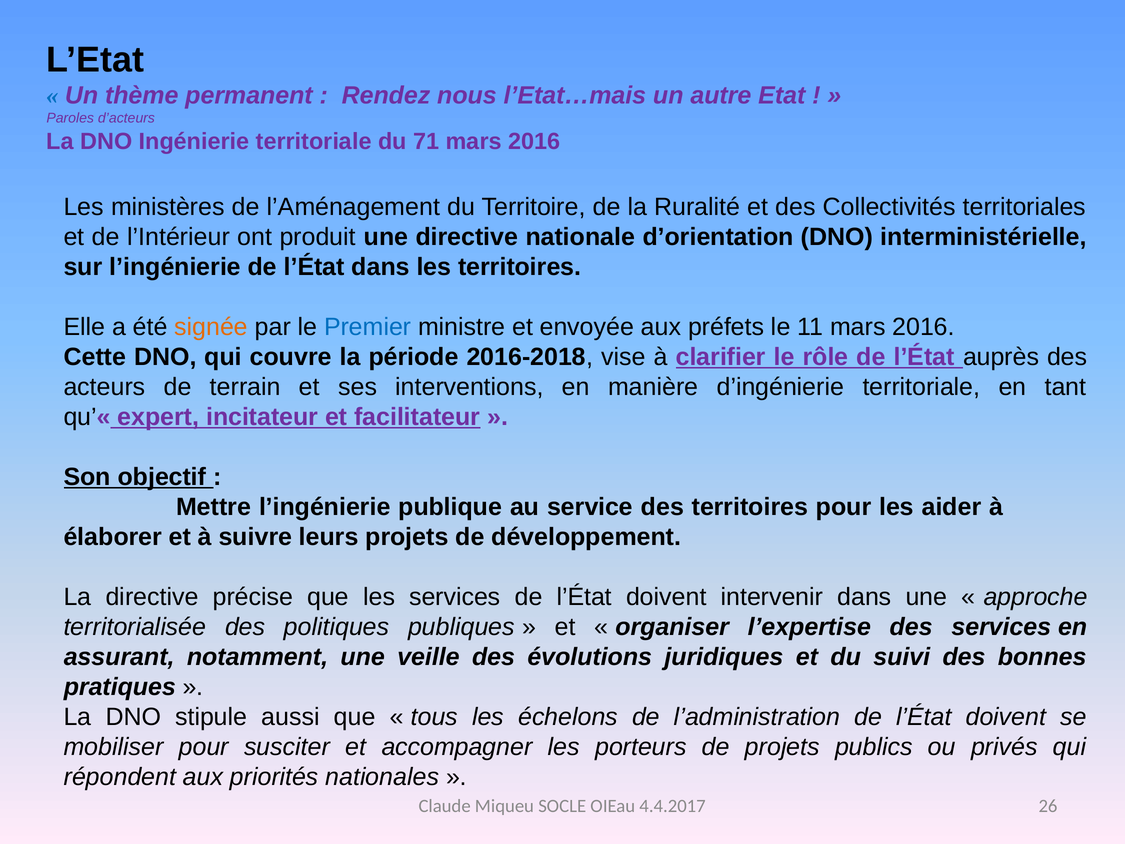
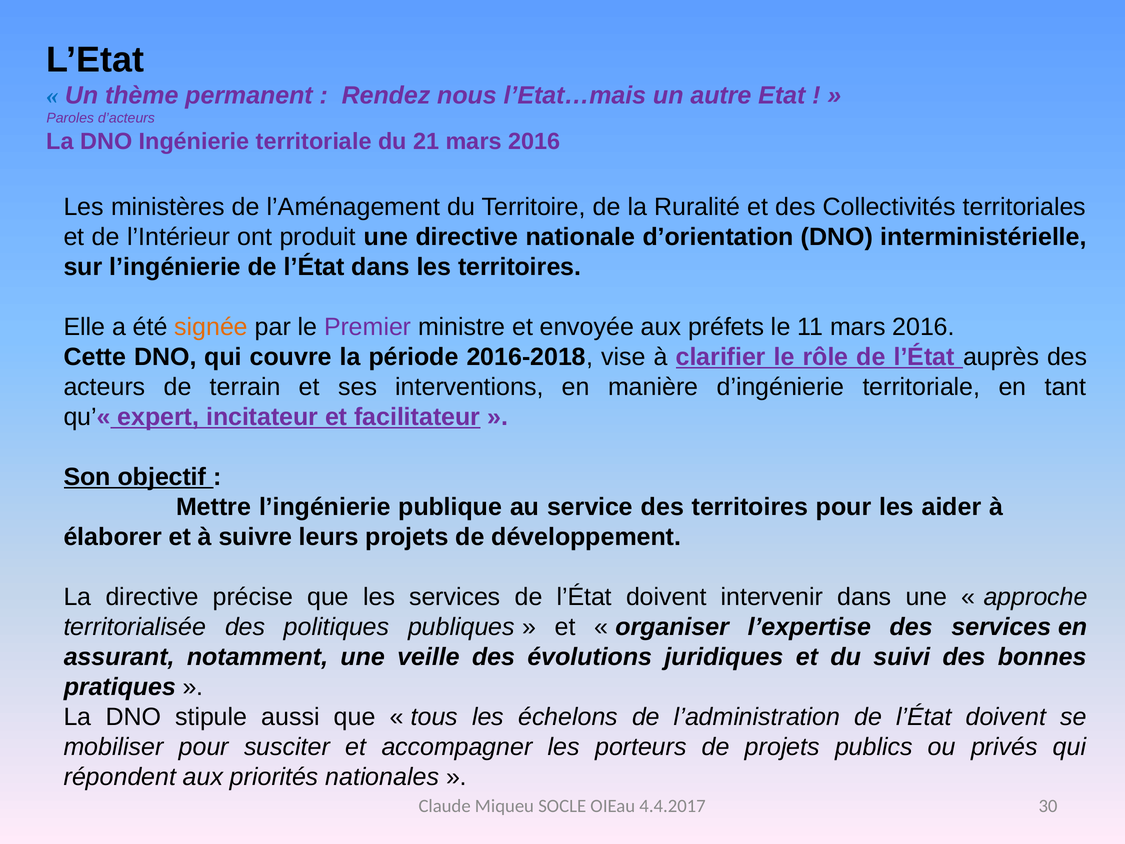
71: 71 -> 21
Premier colour: blue -> purple
26: 26 -> 30
